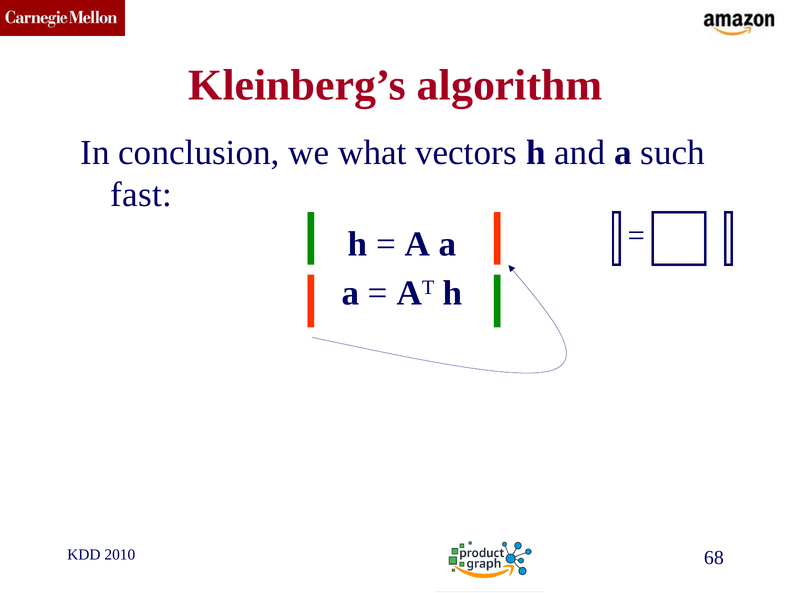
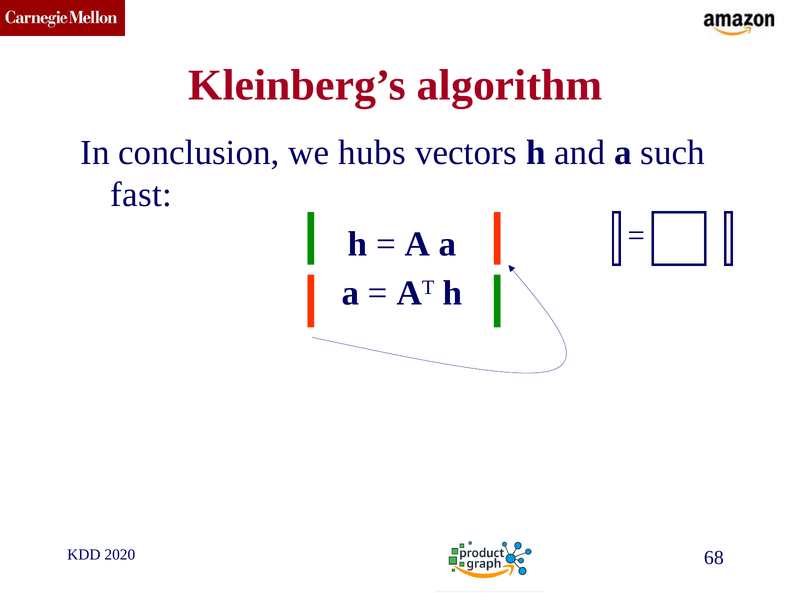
what: what -> hubs
2010: 2010 -> 2020
